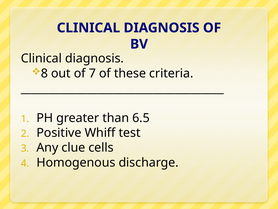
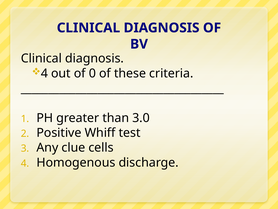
8 at (44, 73): 8 -> 4
7: 7 -> 0
6.5: 6.5 -> 3.0
